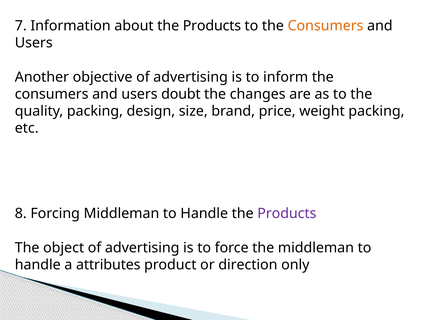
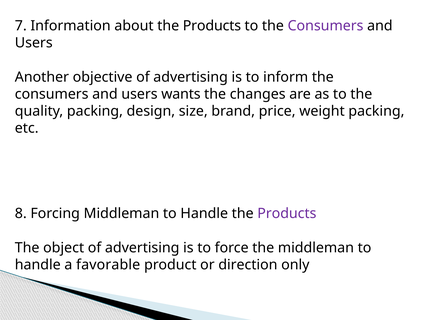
Consumers at (326, 26) colour: orange -> purple
doubt: doubt -> wants
attributes: attributes -> favorable
